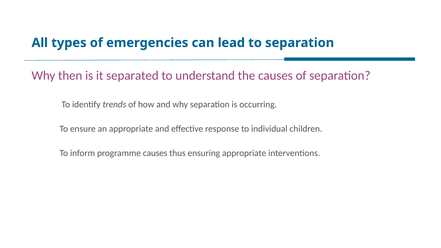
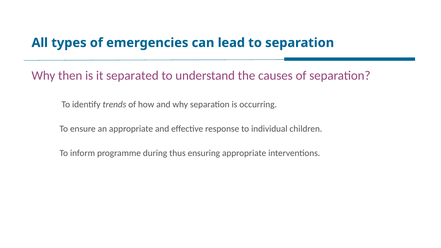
programme causes: causes -> during
